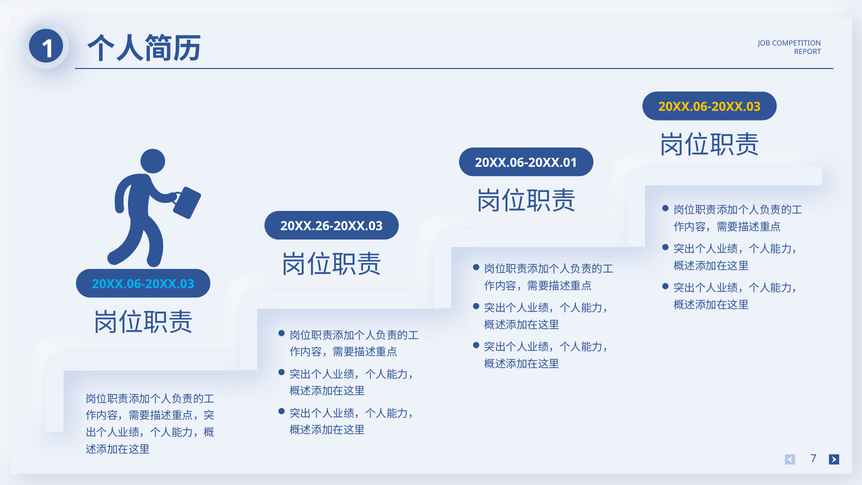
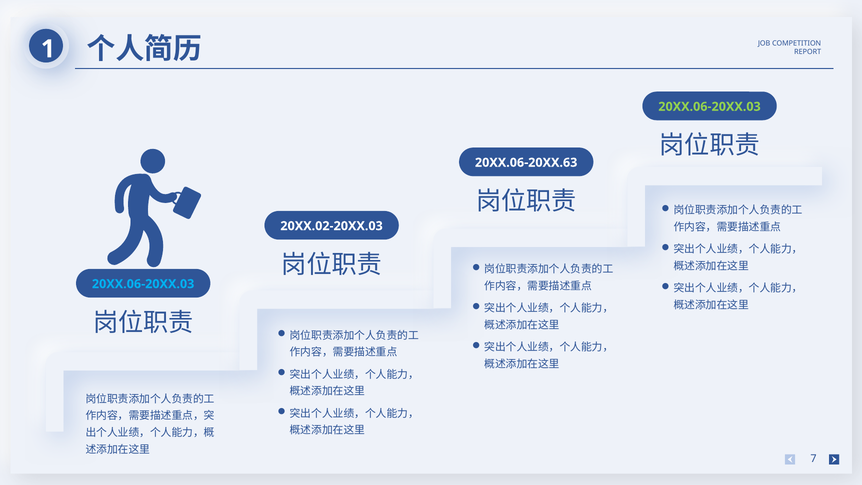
20XX.06-20XX.03 at (710, 107) colour: yellow -> light green
20XX.06-20XX.01: 20XX.06-20XX.01 -> 20XX.06-20XX.63
20XX.26-20XX.03: 20XX.26-20XX.03 -> 20XX.02-20XX.03
